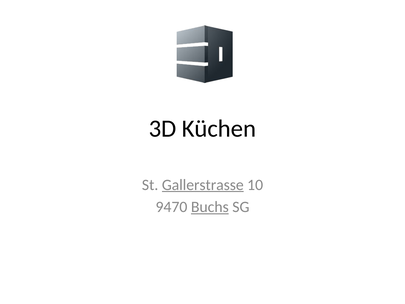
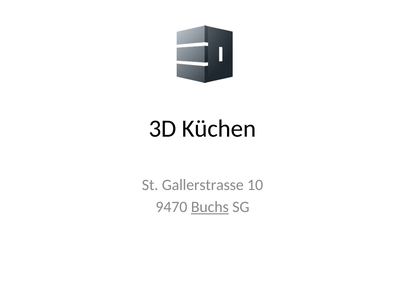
Gallerstrasse underline: present -> none
